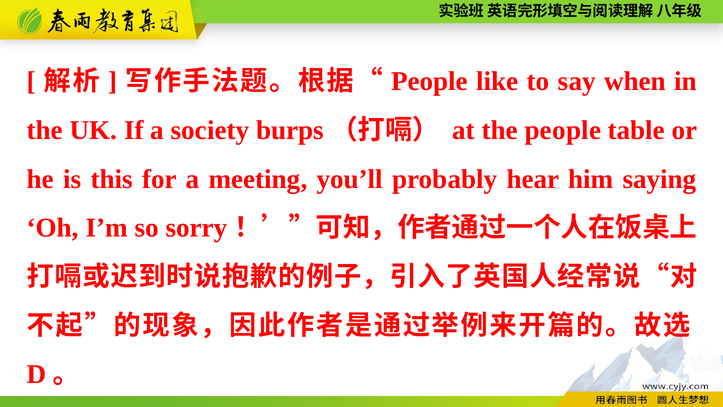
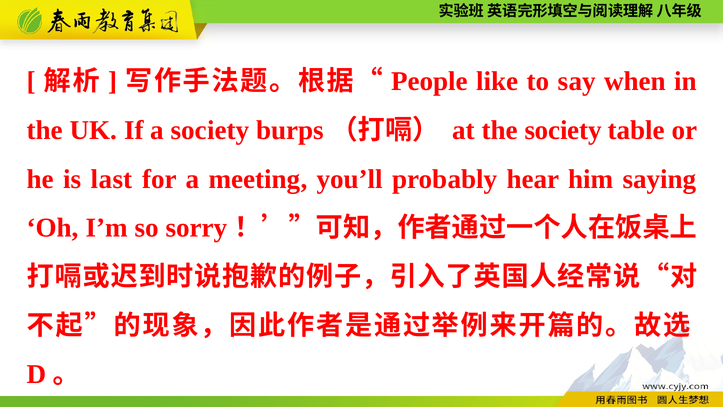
the people: people -> society
this: this -> last
